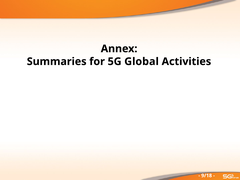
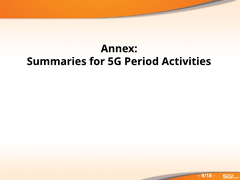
Global: Global -> Period
